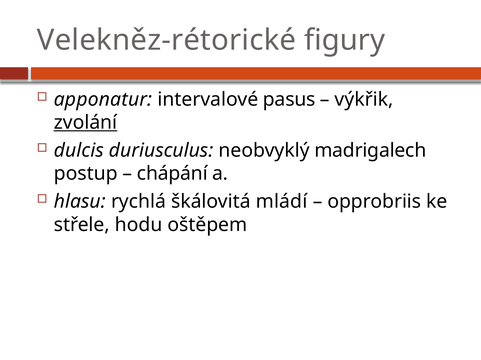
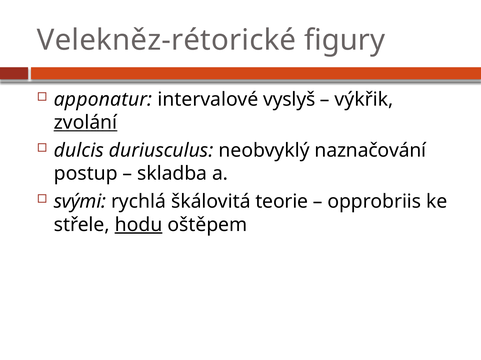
pasus: pasus -> vyslyš
madrigalech: madrigalech -> naznačování
chápání: chápání -> skladba
hlasu: hlasu -> svými
mládí: mládí -> teorie
hodu underline: none -> present
